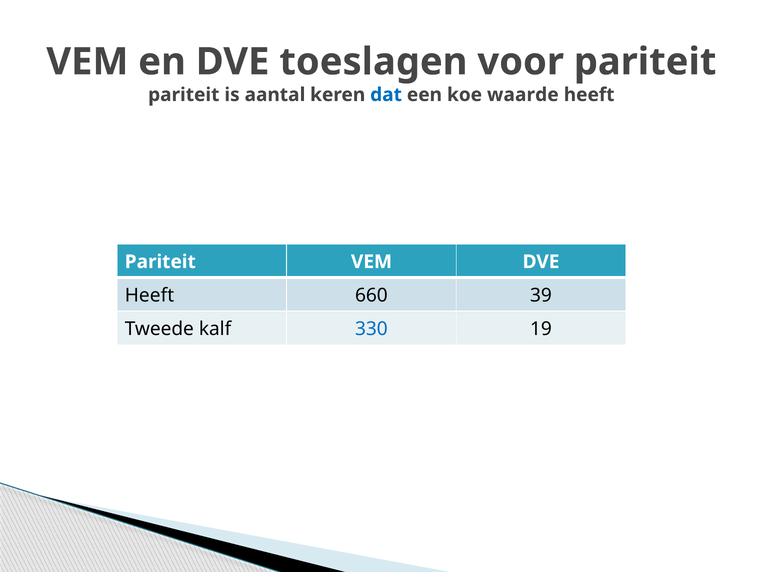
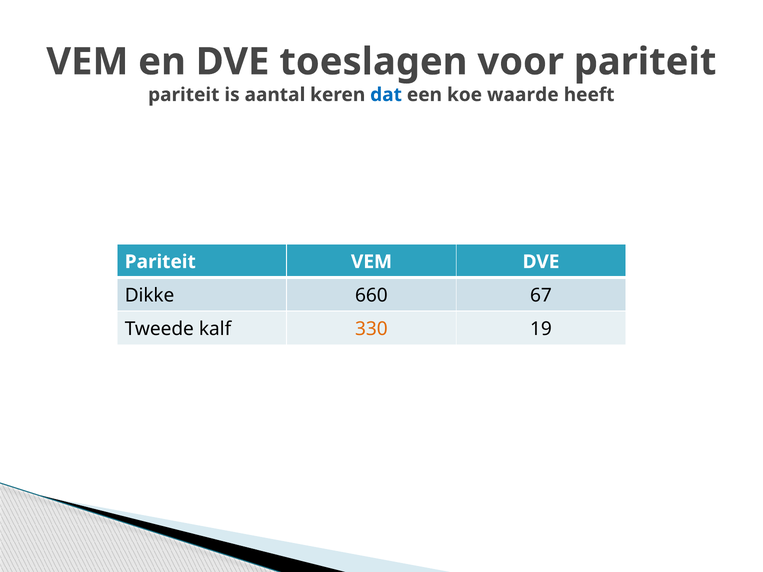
Heeft at (149, 296): Heeft -> Dikke
39: 39 -> 67
330 colour: blue -> orange
